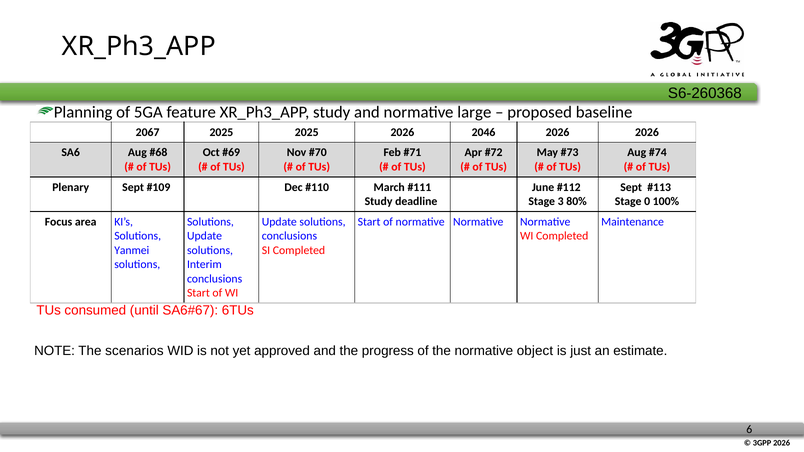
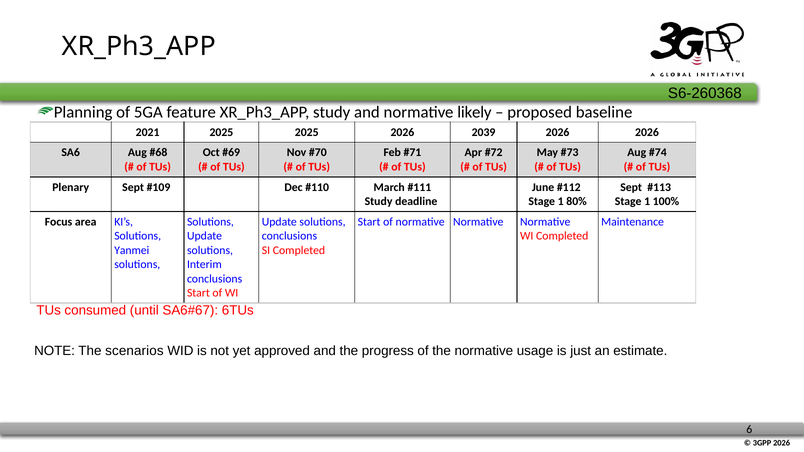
large: large -> likely
2067: 2067 -> 2021
2046: 2046 -> 2039
3 at (561, 202): 3 -> 1
0 at (647, 202): 0 -> 1
object: object -> usage
